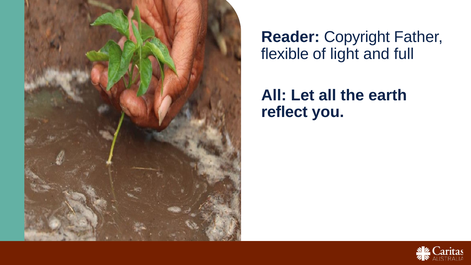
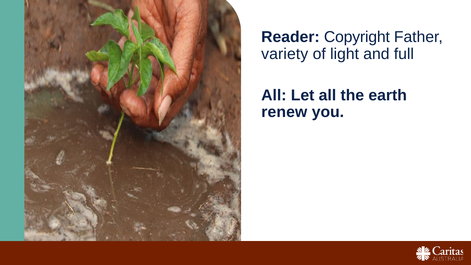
flexible: flexible -> variety
reflect: reflect -> renew
